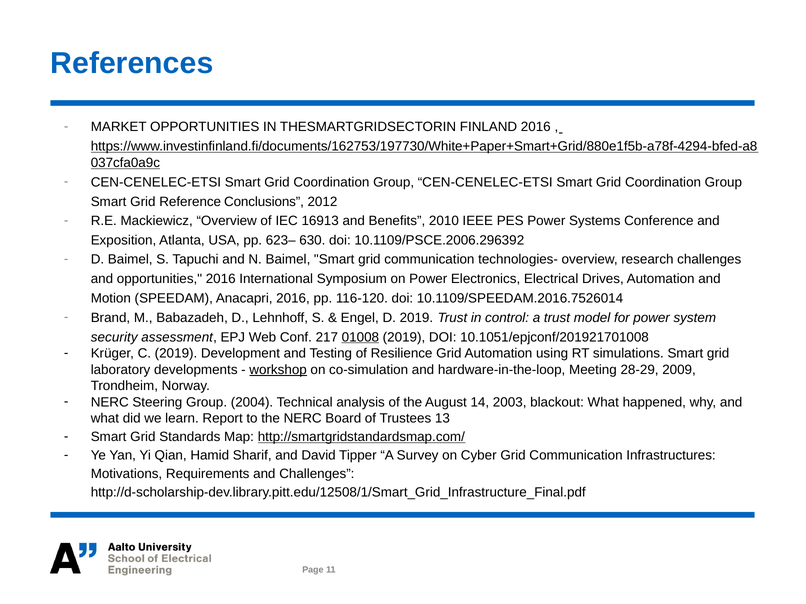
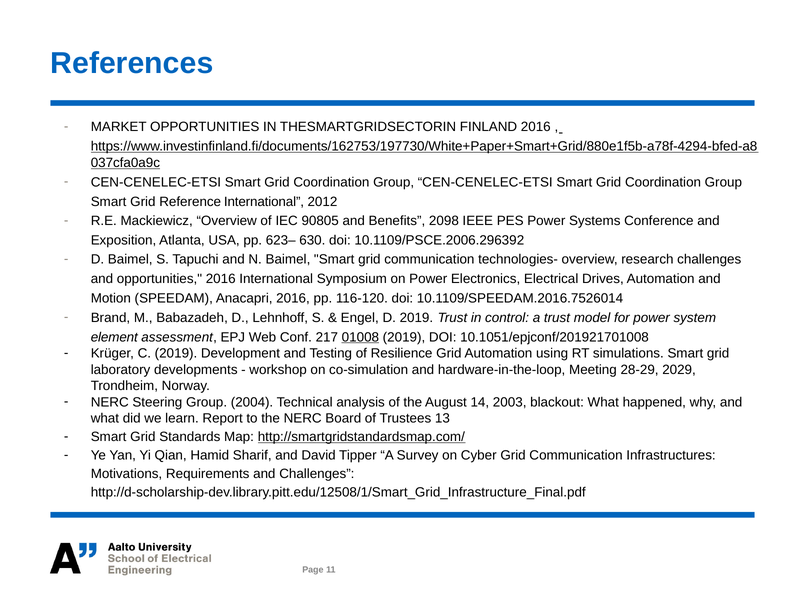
Reference Conclusions: Conclusions -> International
16913: 16913 -> 90805
2010: 2010 -> 2098
security: security -> element
workshop underline: present -> none
2009: 2009 -> 2029
